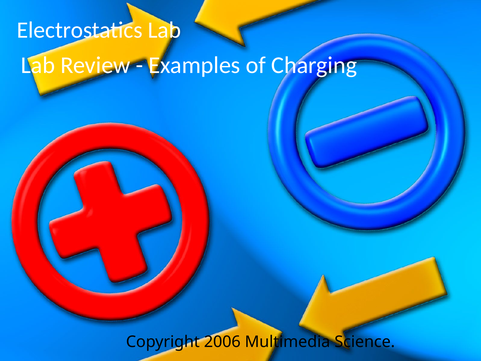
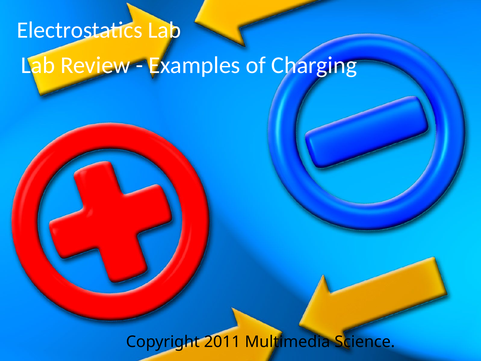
2006: 2006 -> 2011
